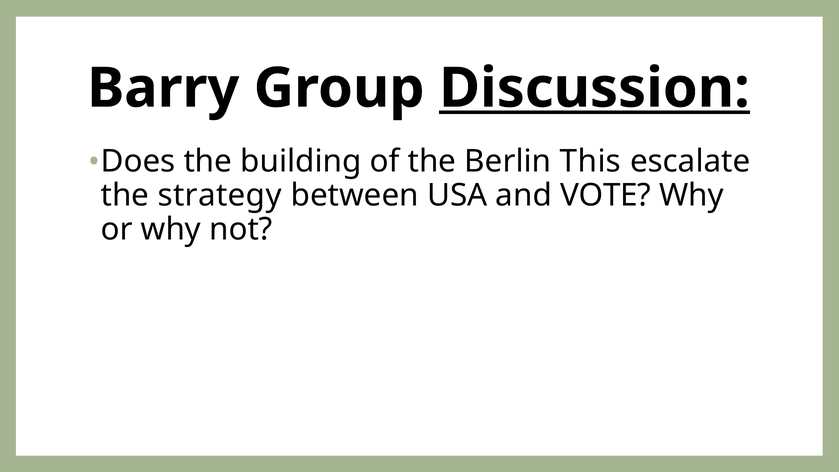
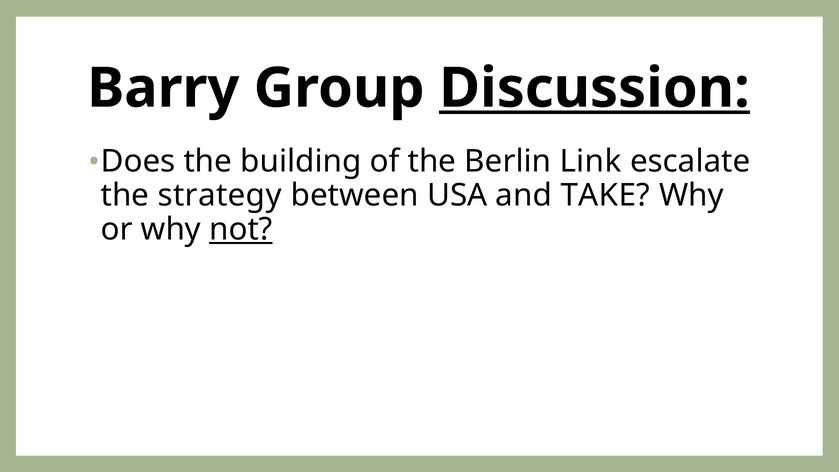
This: This -> Link
VOTE: VOTE -> TAKE
not underline: none -> present
